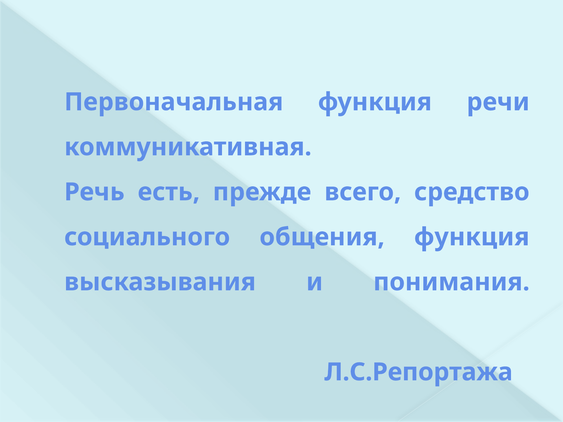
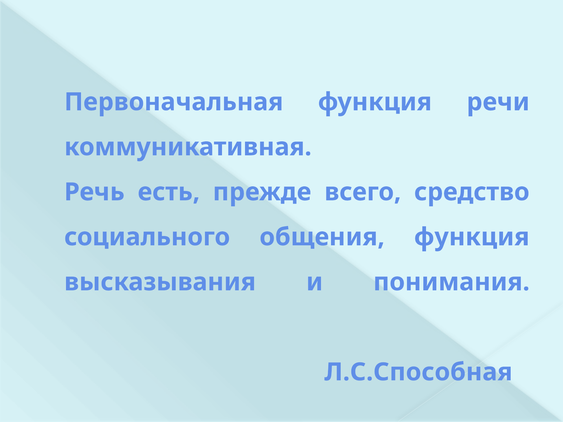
Л.С.Репортажа: Л.С.Репортажа -> Л.С.Способная
